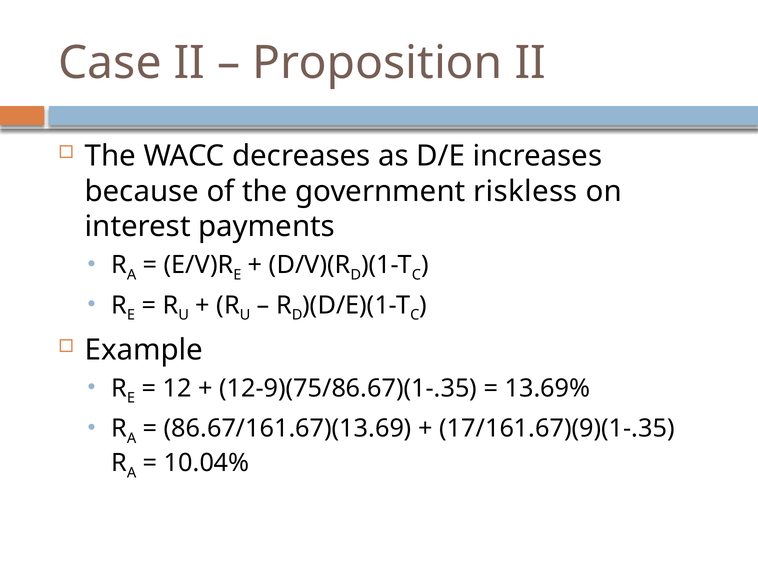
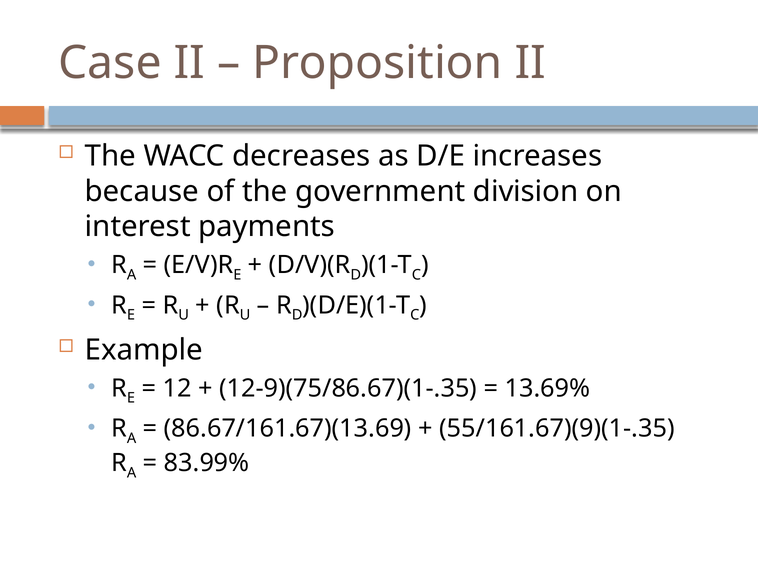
riskless: riskless -> division
17/161.67)(9)(1-.35: 17/161.67)(9)(1-.35 -> 55/161.67)(9)(1-.35
10.04%: 10.04% -> 83.99%
